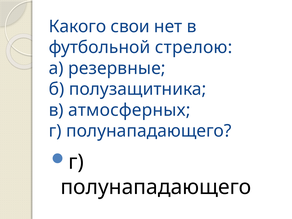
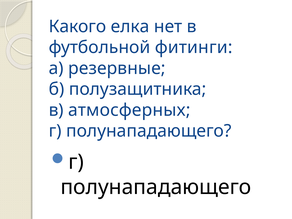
свои: свои -> елка
стрелою: стрелою -> фитинги
